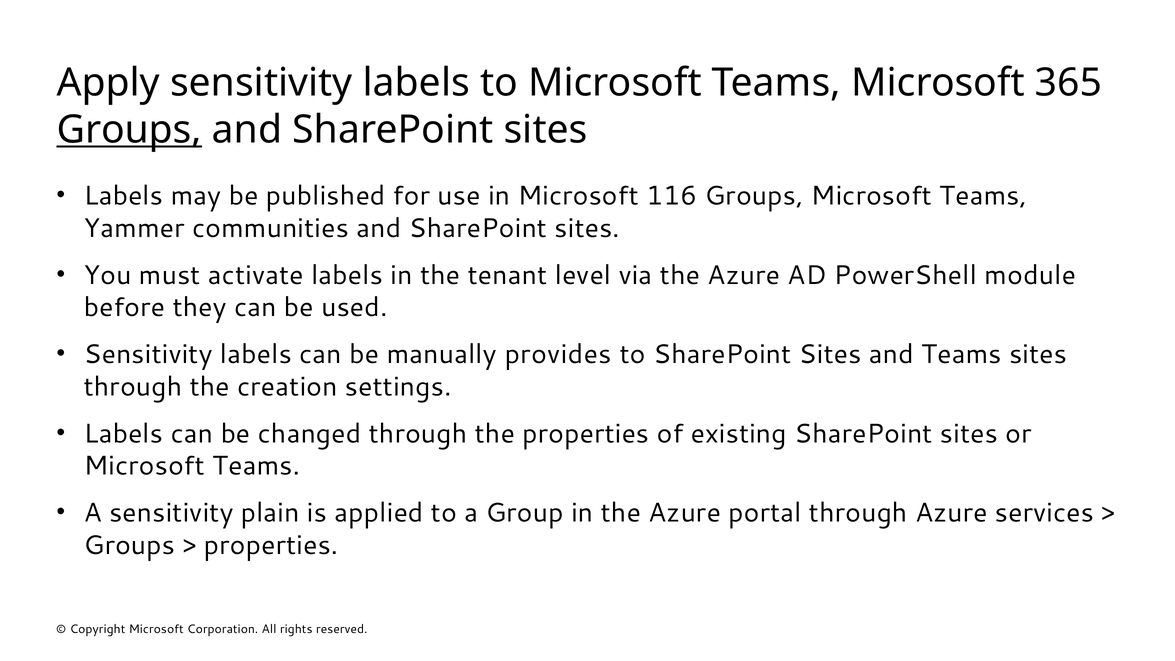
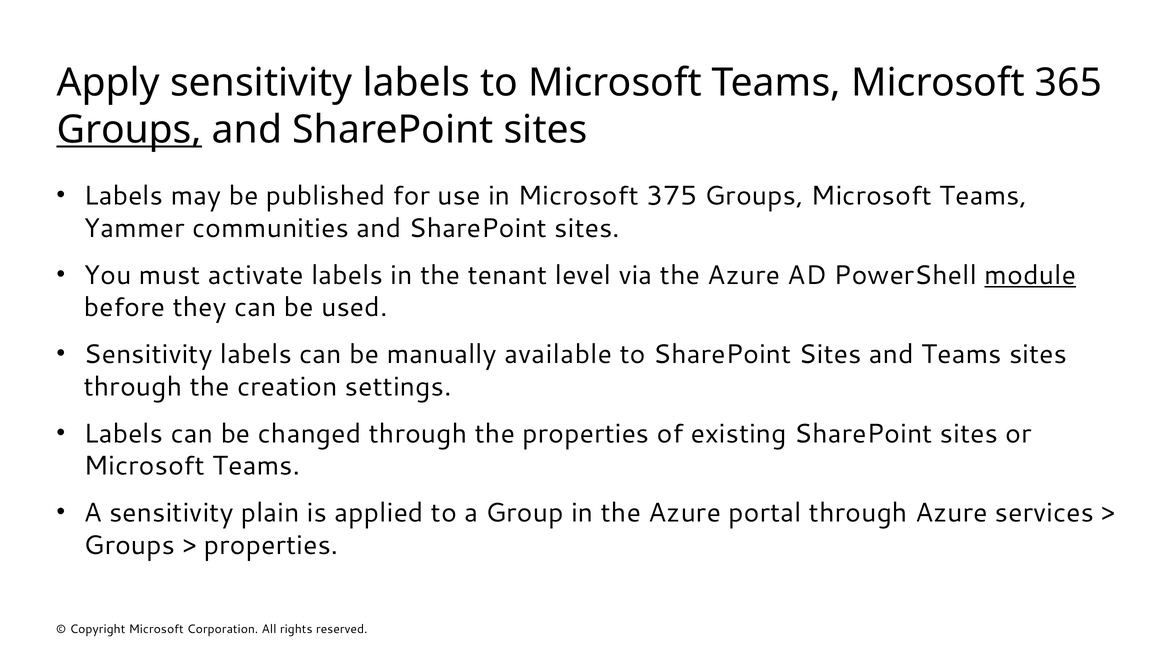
116: 116 -> 375
module underline: none -> present
provides: provides -> available
